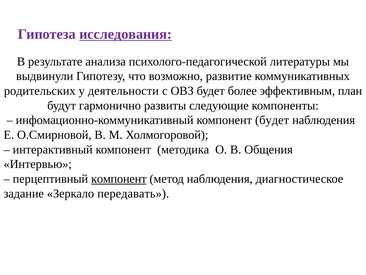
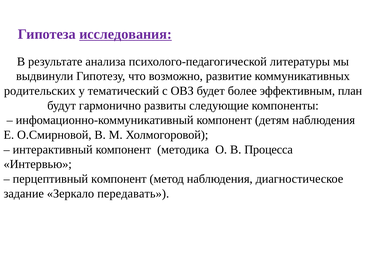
деятельности: деятельности -> тематический
компонент будет: будет -> детям
Общения: Общения -> Процесса
компонент at (119, 179) underline: present -> none
